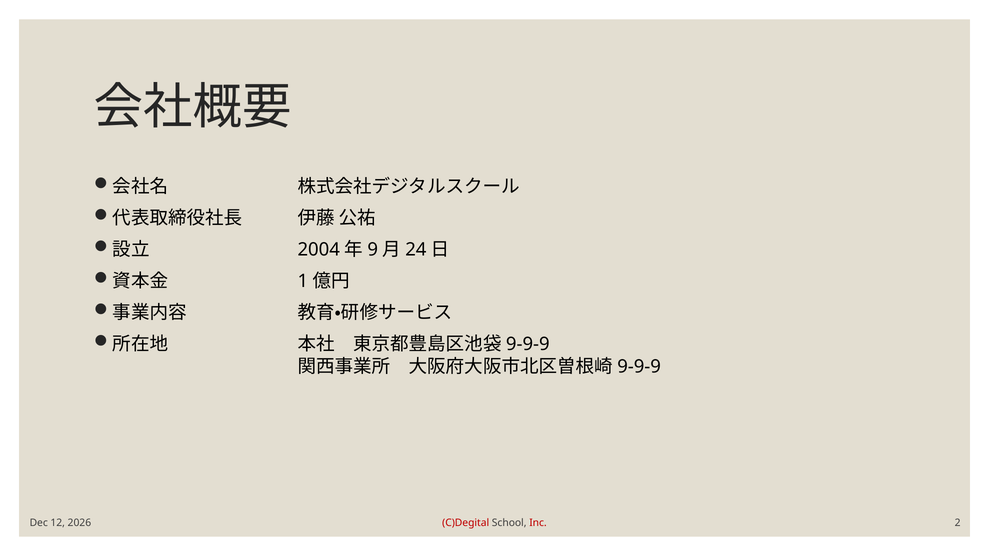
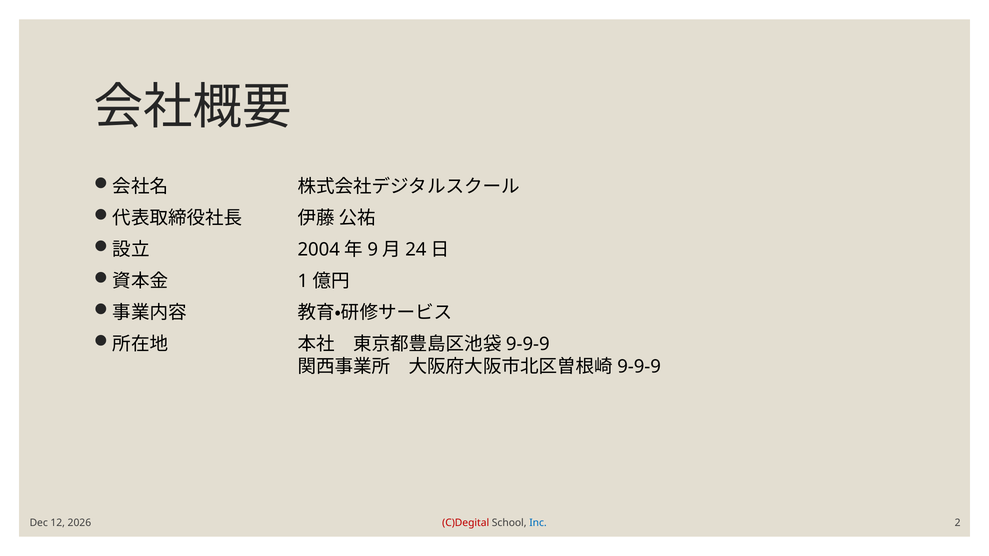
Inc colour: red -> blue
